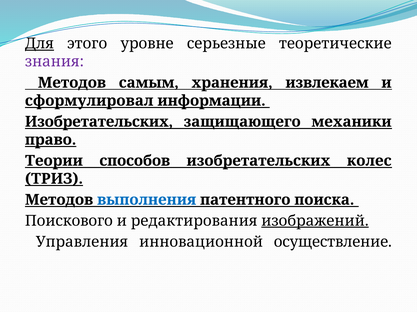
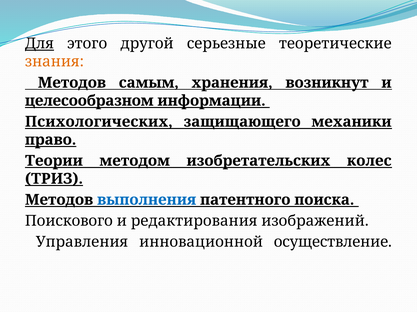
уровне: уровне -> другой
знания colour: purple -> orange
извлекаем: извлекаем -> возникнут
сформулировал: сформулировал -> целесообразном
Изобретательских at (99, 122): Изобретательских -> Психологических
способов: способов -> методом
изображений underline: present -> none
